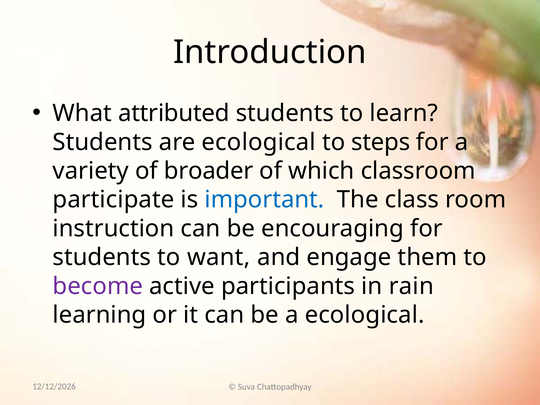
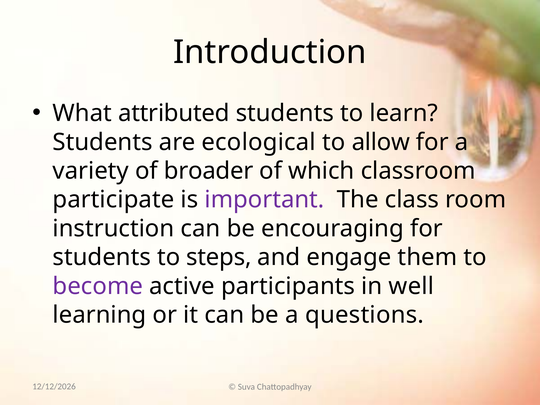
steps: steps -> allow
important colour: blue -> purple
want: want -> steps
rain: rain -> well
a ecological: ecological -> questions
